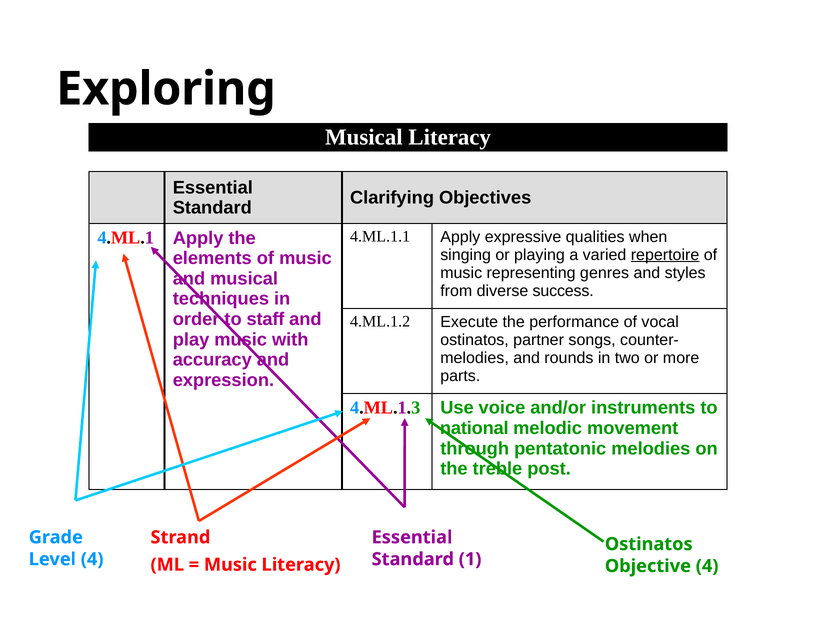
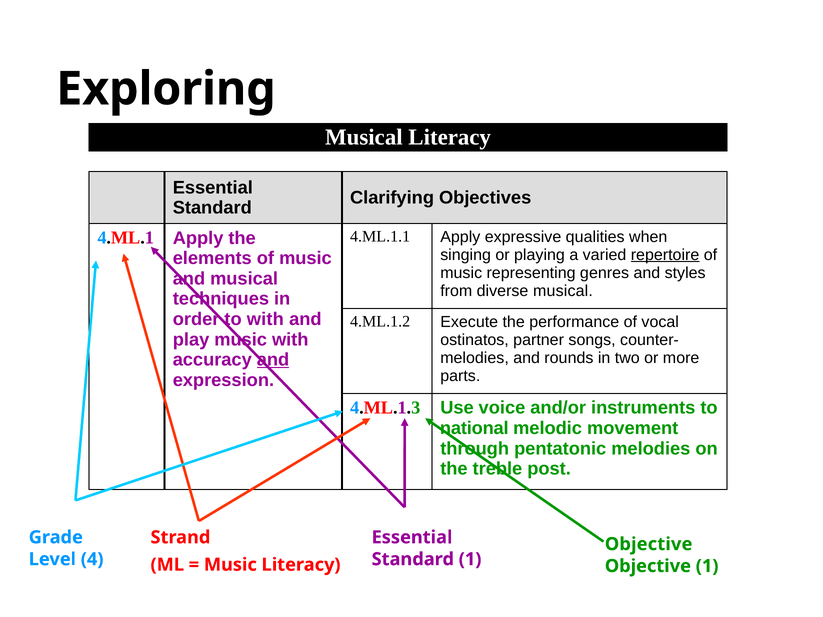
diverse success: success -> musical
to staff: staff -> with
and at (273, 360) underline: none -> present
Ostinatos at (649, 544): Ostinatos -> Objective
Objective 4: 4 -> 1
